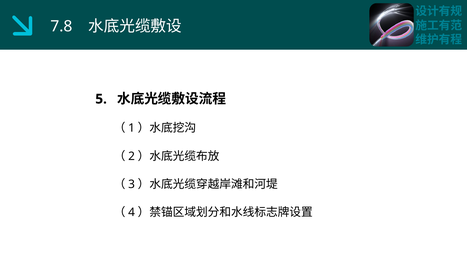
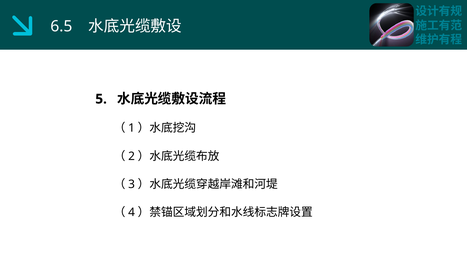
7.8: 7.8 -> 6.5
